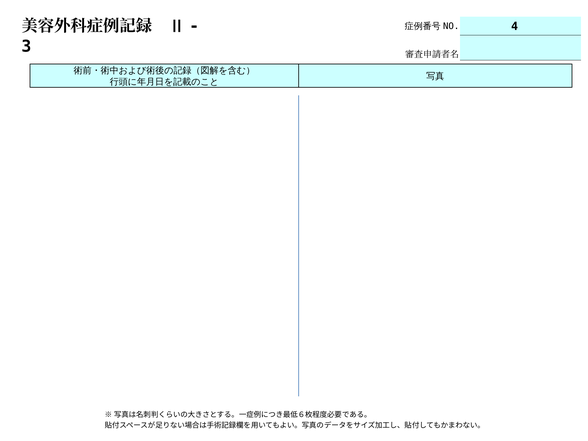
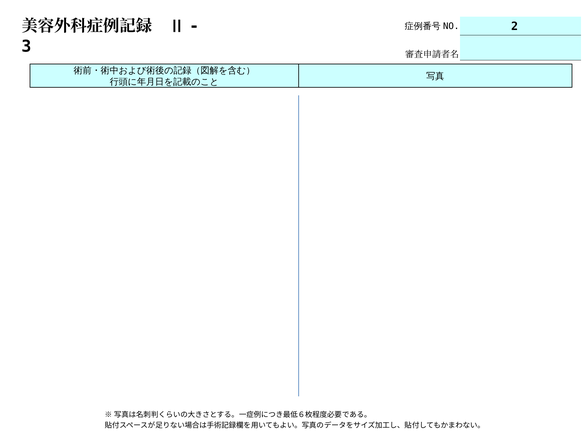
4: 4 -> 2
